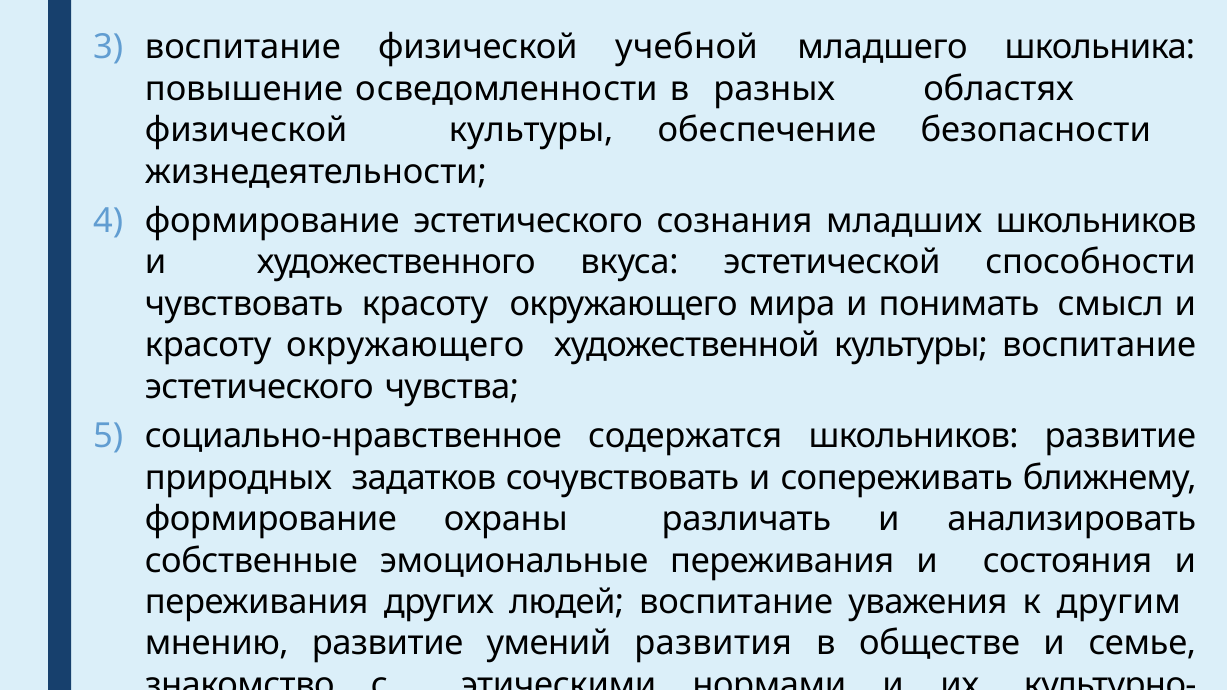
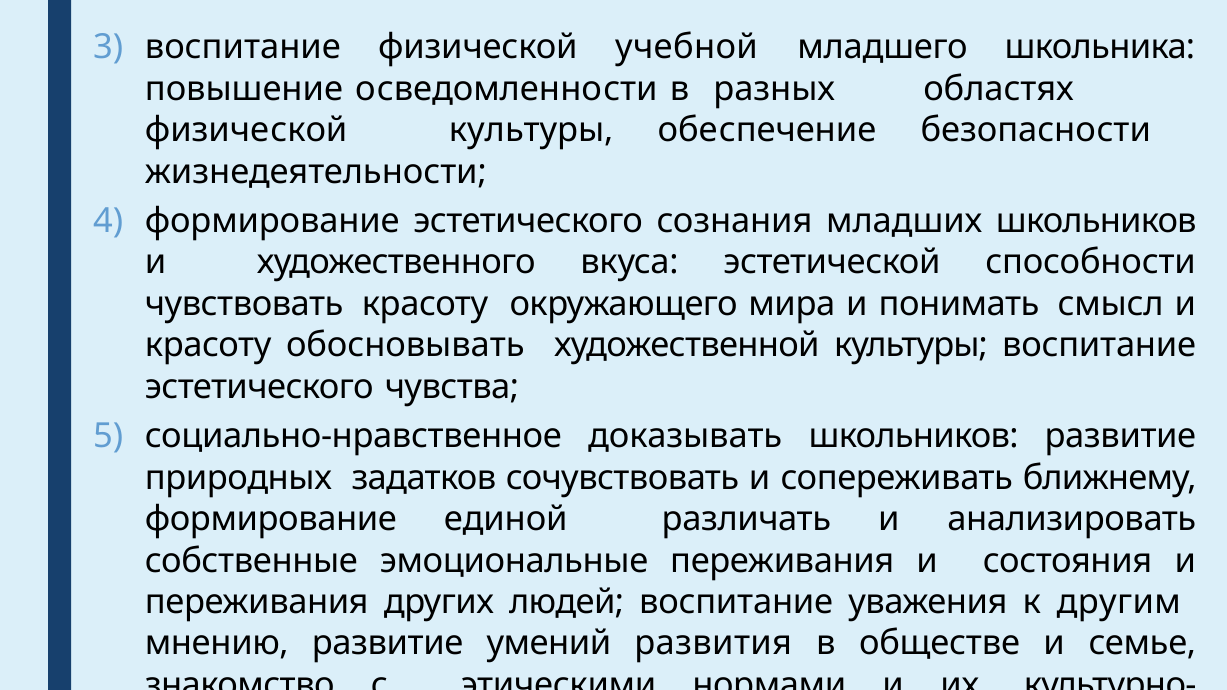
окружающего at (405, 345): окружающего -> обосновывать
содержатся: содержатся -> доказывать
охраны: охраны -> единой
